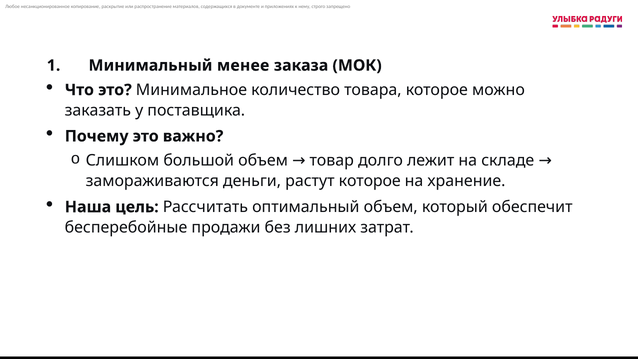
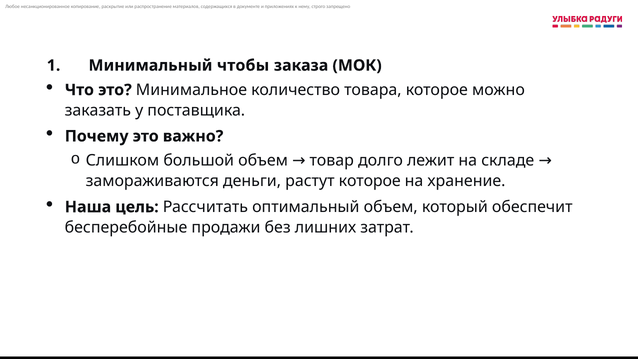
менее: менее -> чтобы
